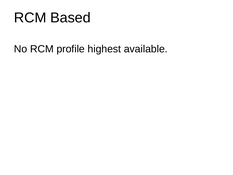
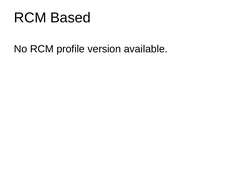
highest: highest -> version
